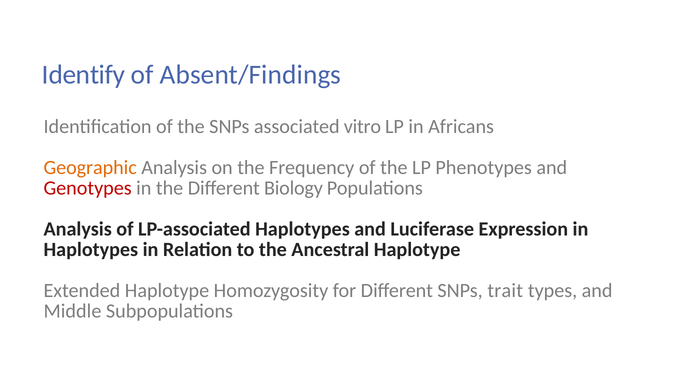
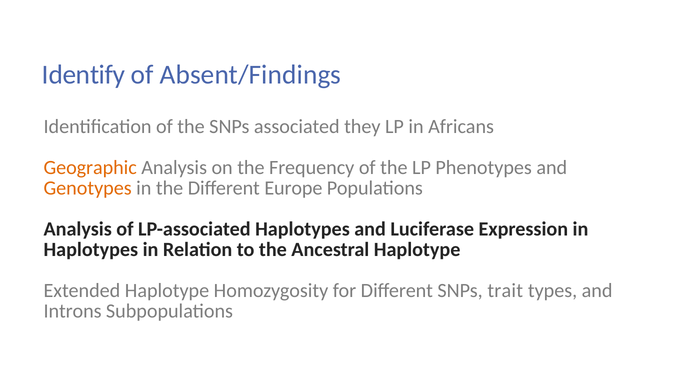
vitro: vitro -> they
Genotypes colour: red -> orange
Biology: Biology -> Europe
Middle: Middle -> Introns
